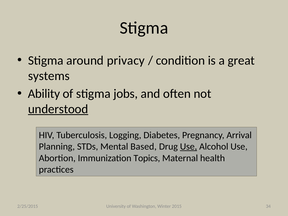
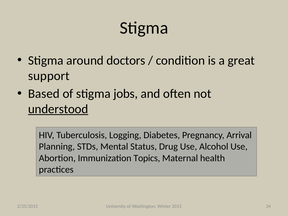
privacy: privacy -> doctors
systems: systems -> support
Ability: Ability -> Based
Based: Based -> Status
Use at (189, 147) underline: present -> none
